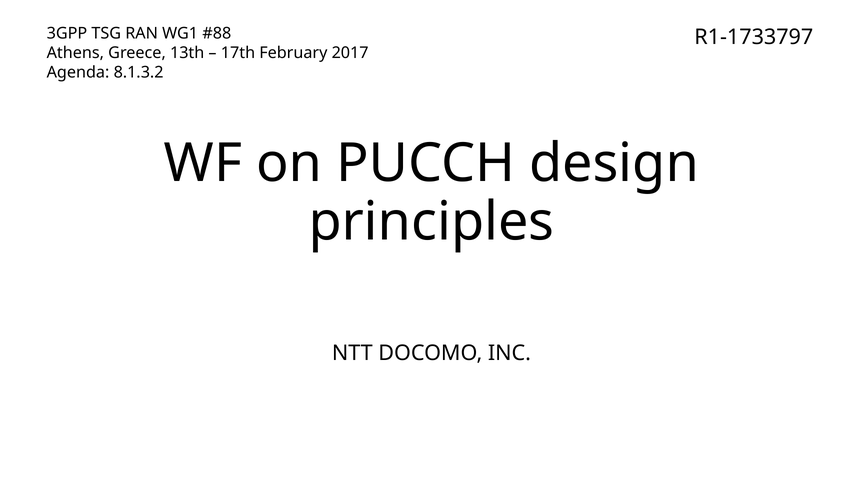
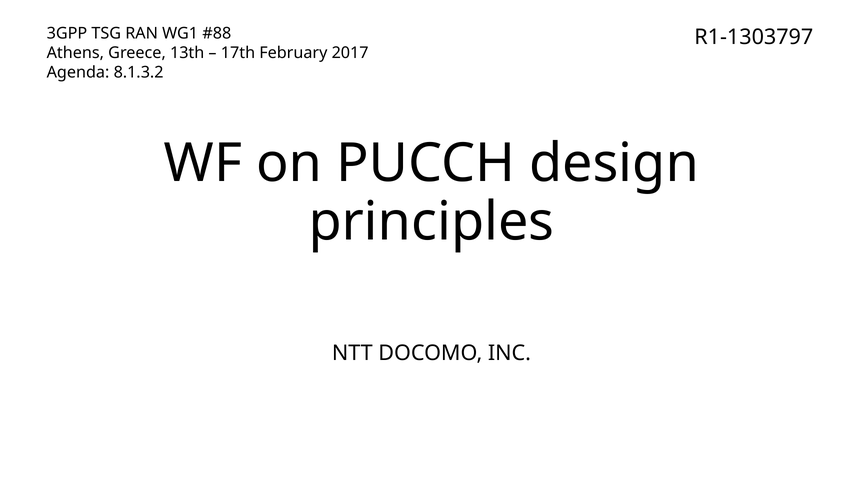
R1-1733797: R1-1733797 -> R1-1303797
